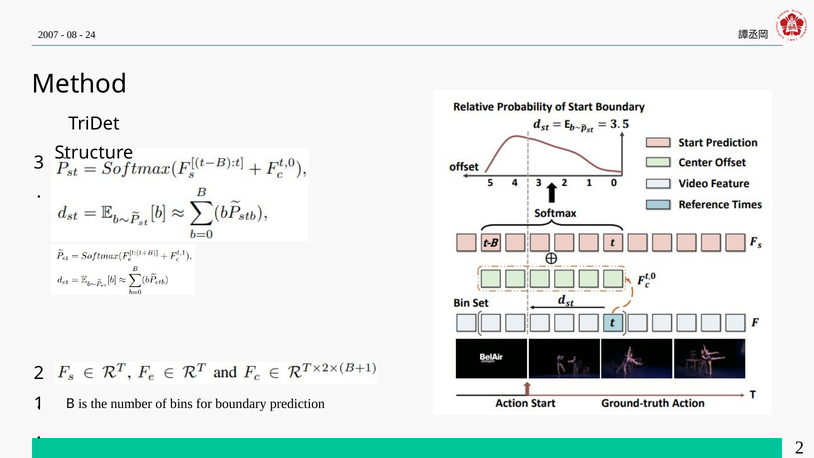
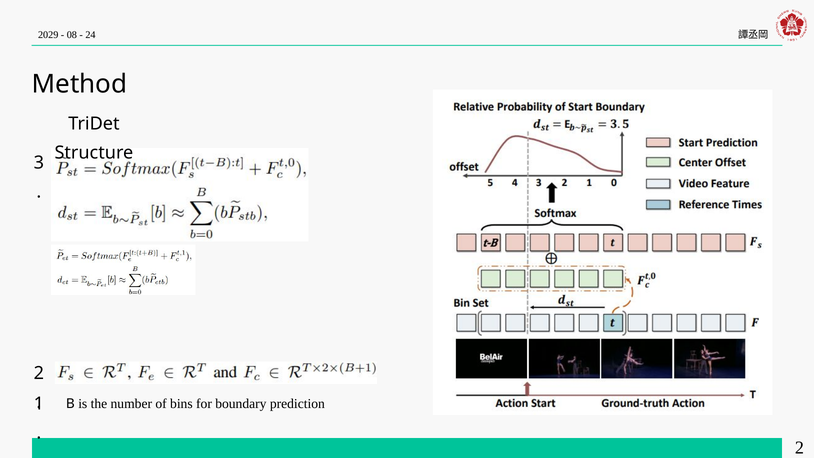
2007: 2007 -> 2029
